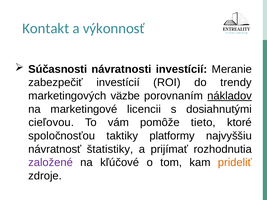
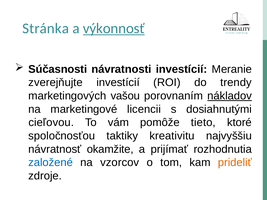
Kontakt: Kontakt -> Stránka
výkonnosť underline: none -> present
zabezpečiť: zabezpečiť -> zverejňujte
väzbe: väzbe -> vašou
platformy: platformy -> kreativitu
štatistiky: štatistiky -> okamžite
založené colour: purple -> blue
kľúčové: kľúčové -> vzorcov
